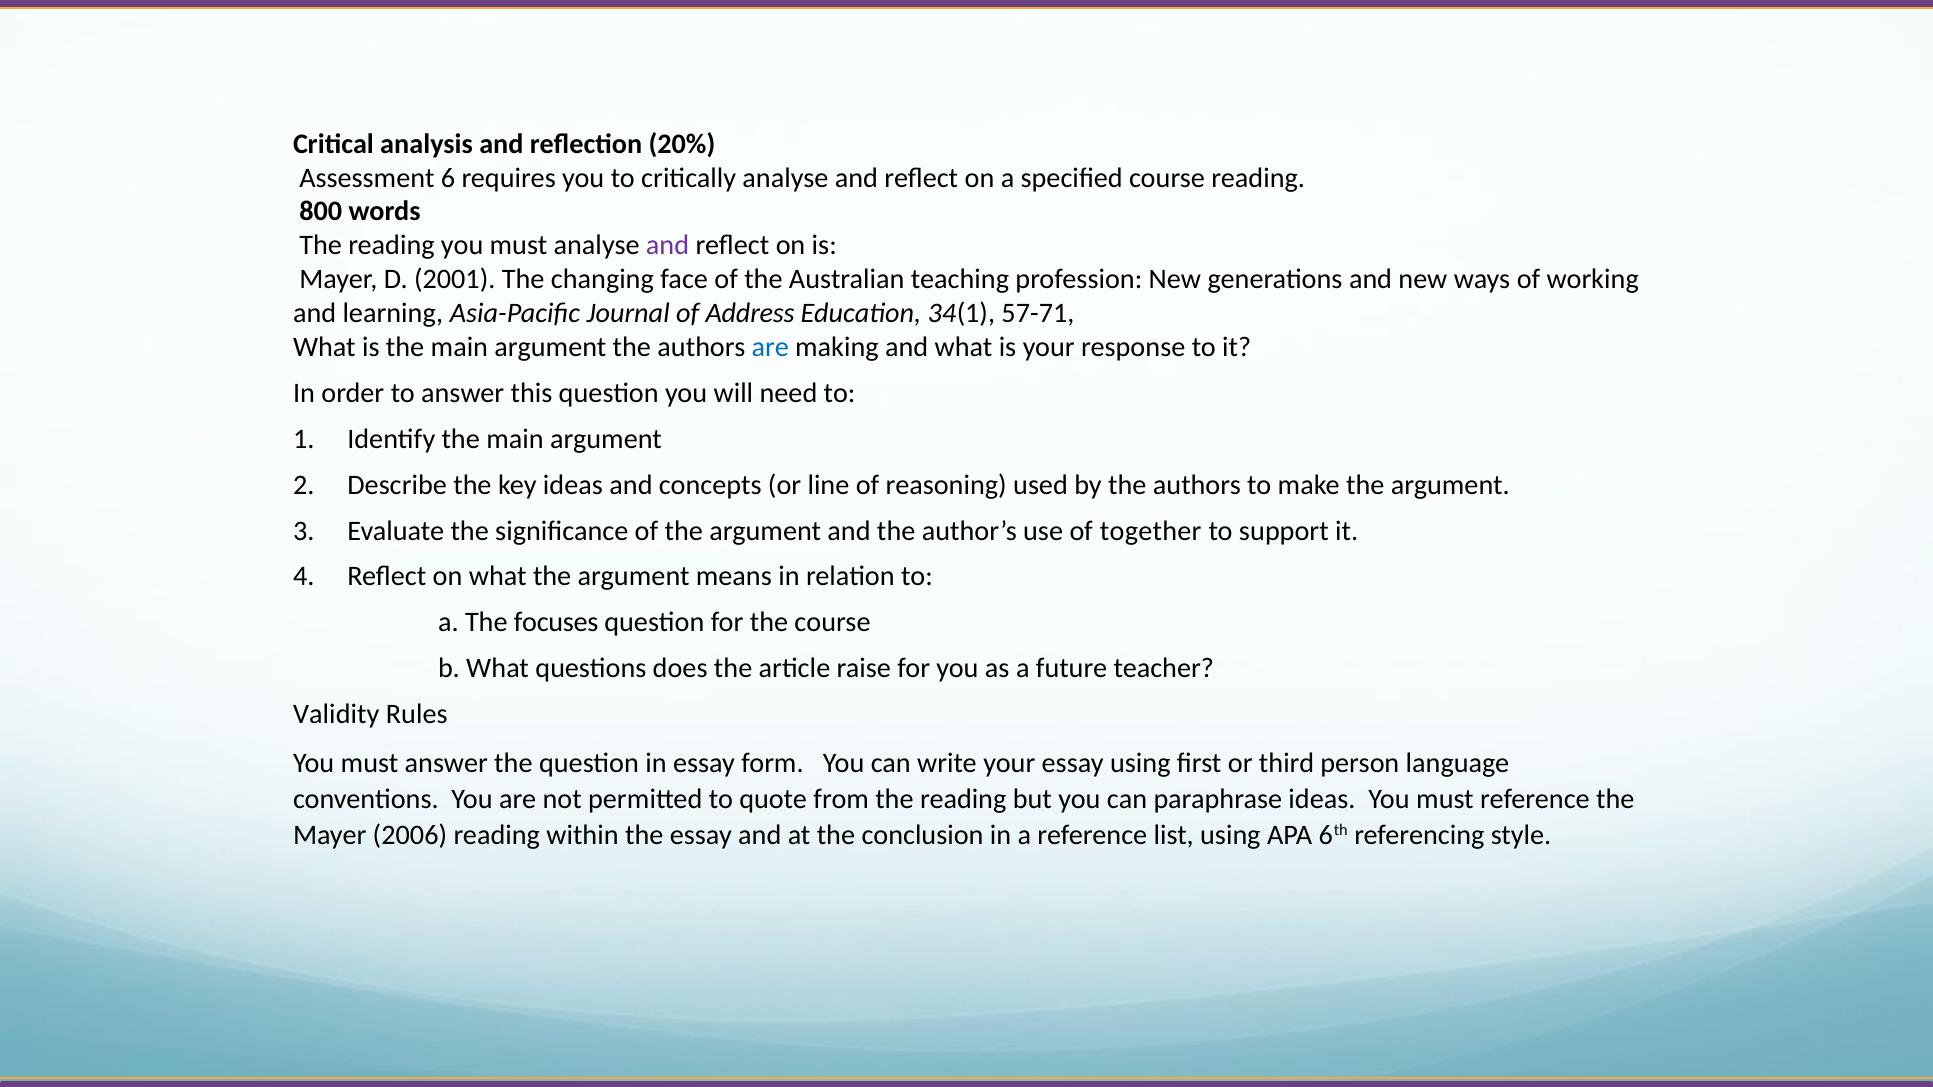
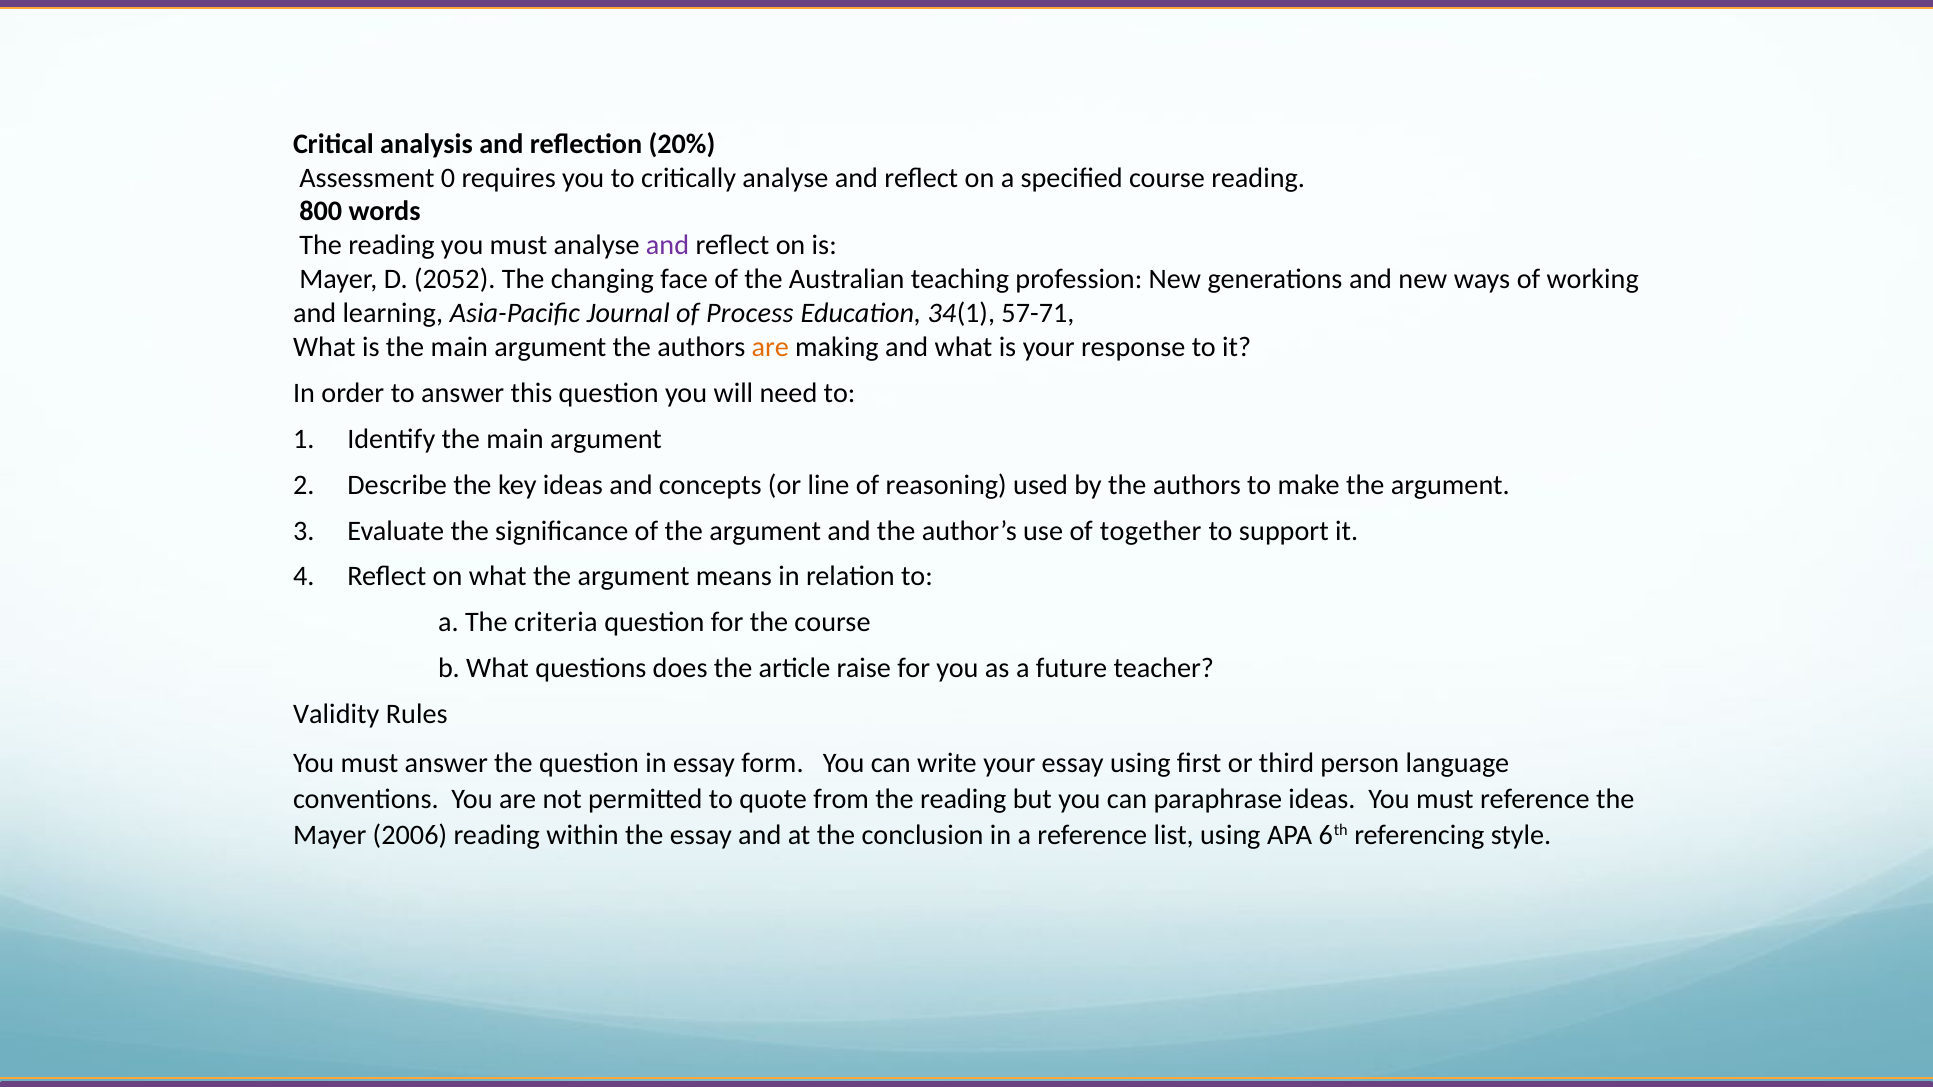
6: 6 -> 0
2001: 2001 -> 2052
Address: Address -> Process
are at (770, 347) colour: blue -> orange
focuses: focuses -> criteria
